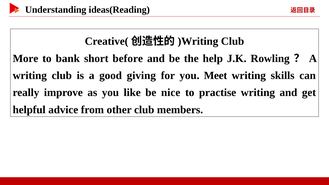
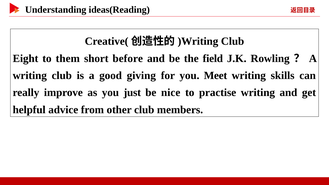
More: More -> Eight
bank: bank -> them
help: help -> field
like: like -> just
